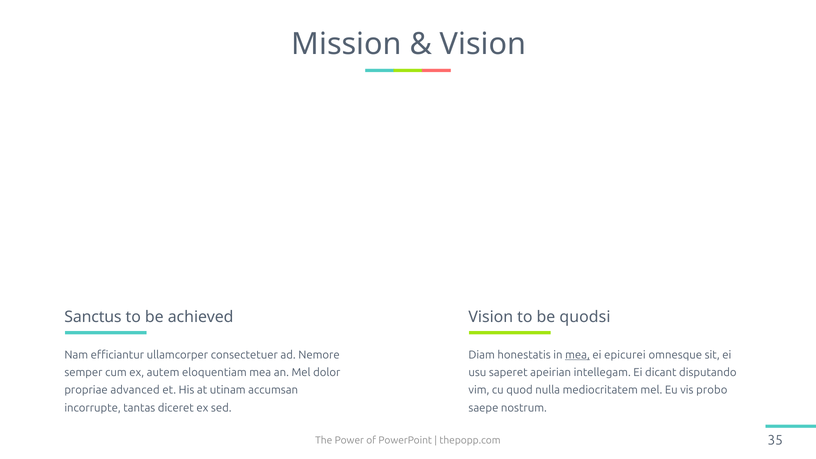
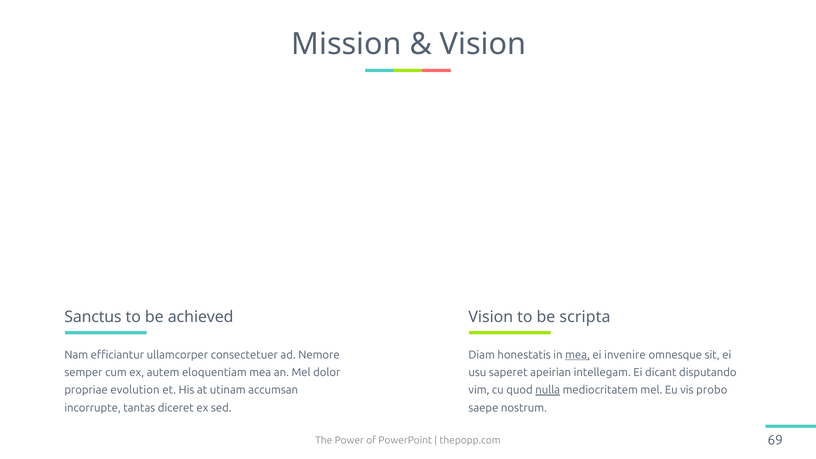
quodsi: quodsi -> scripta
epicurei: epicurei -> invenire
advanced: advanced -> evolution
nulla underline: none -> present
35: 35 -> 69
